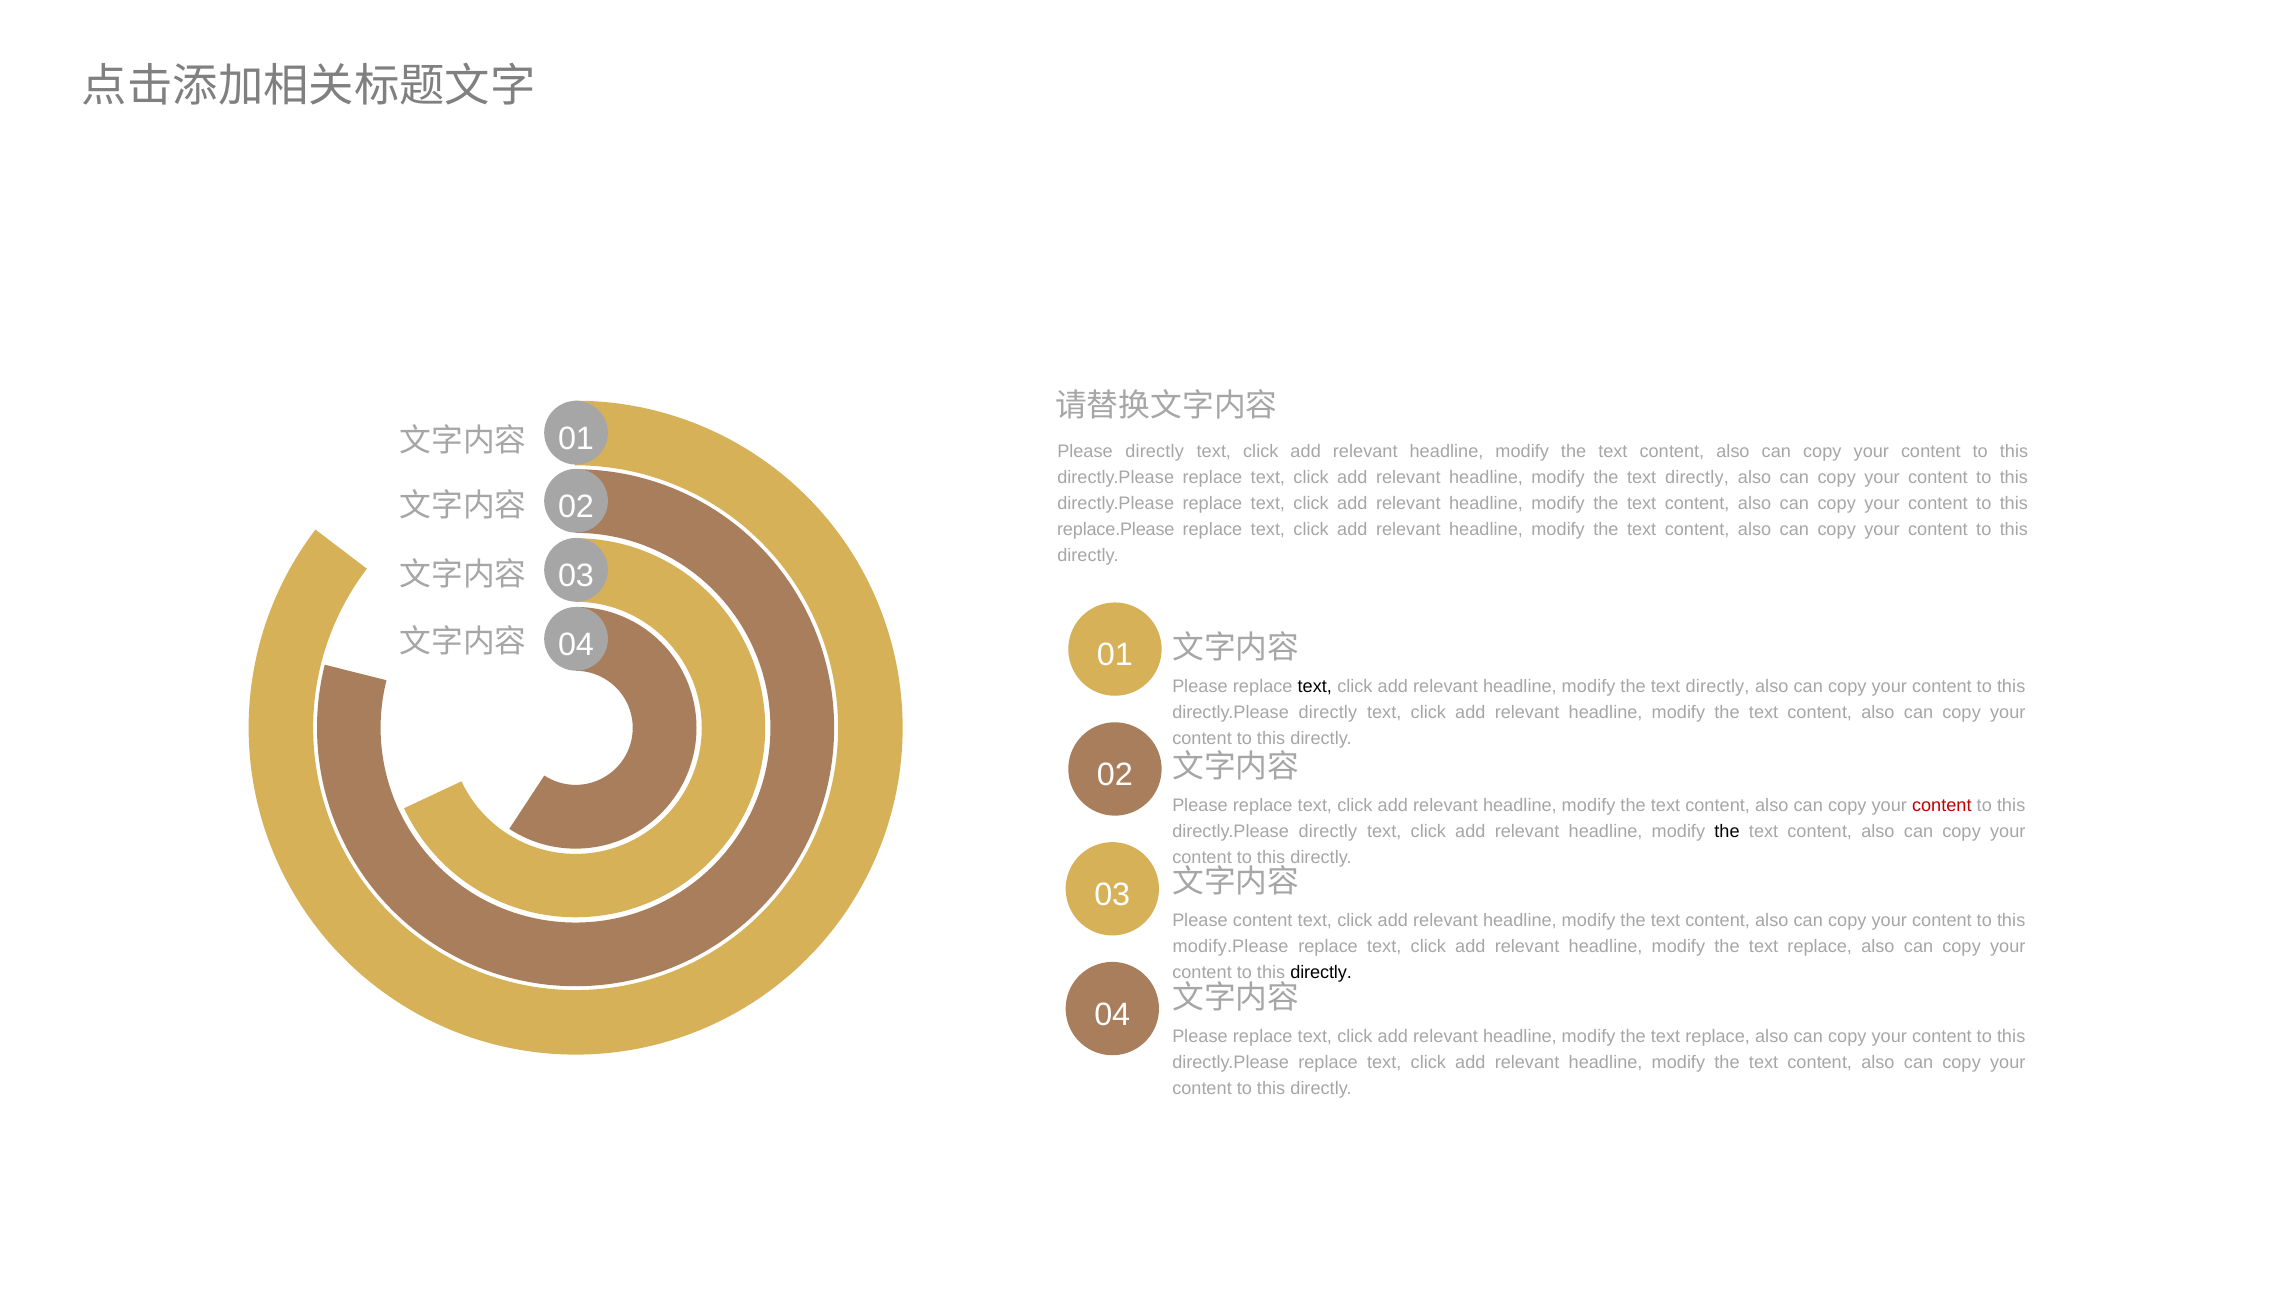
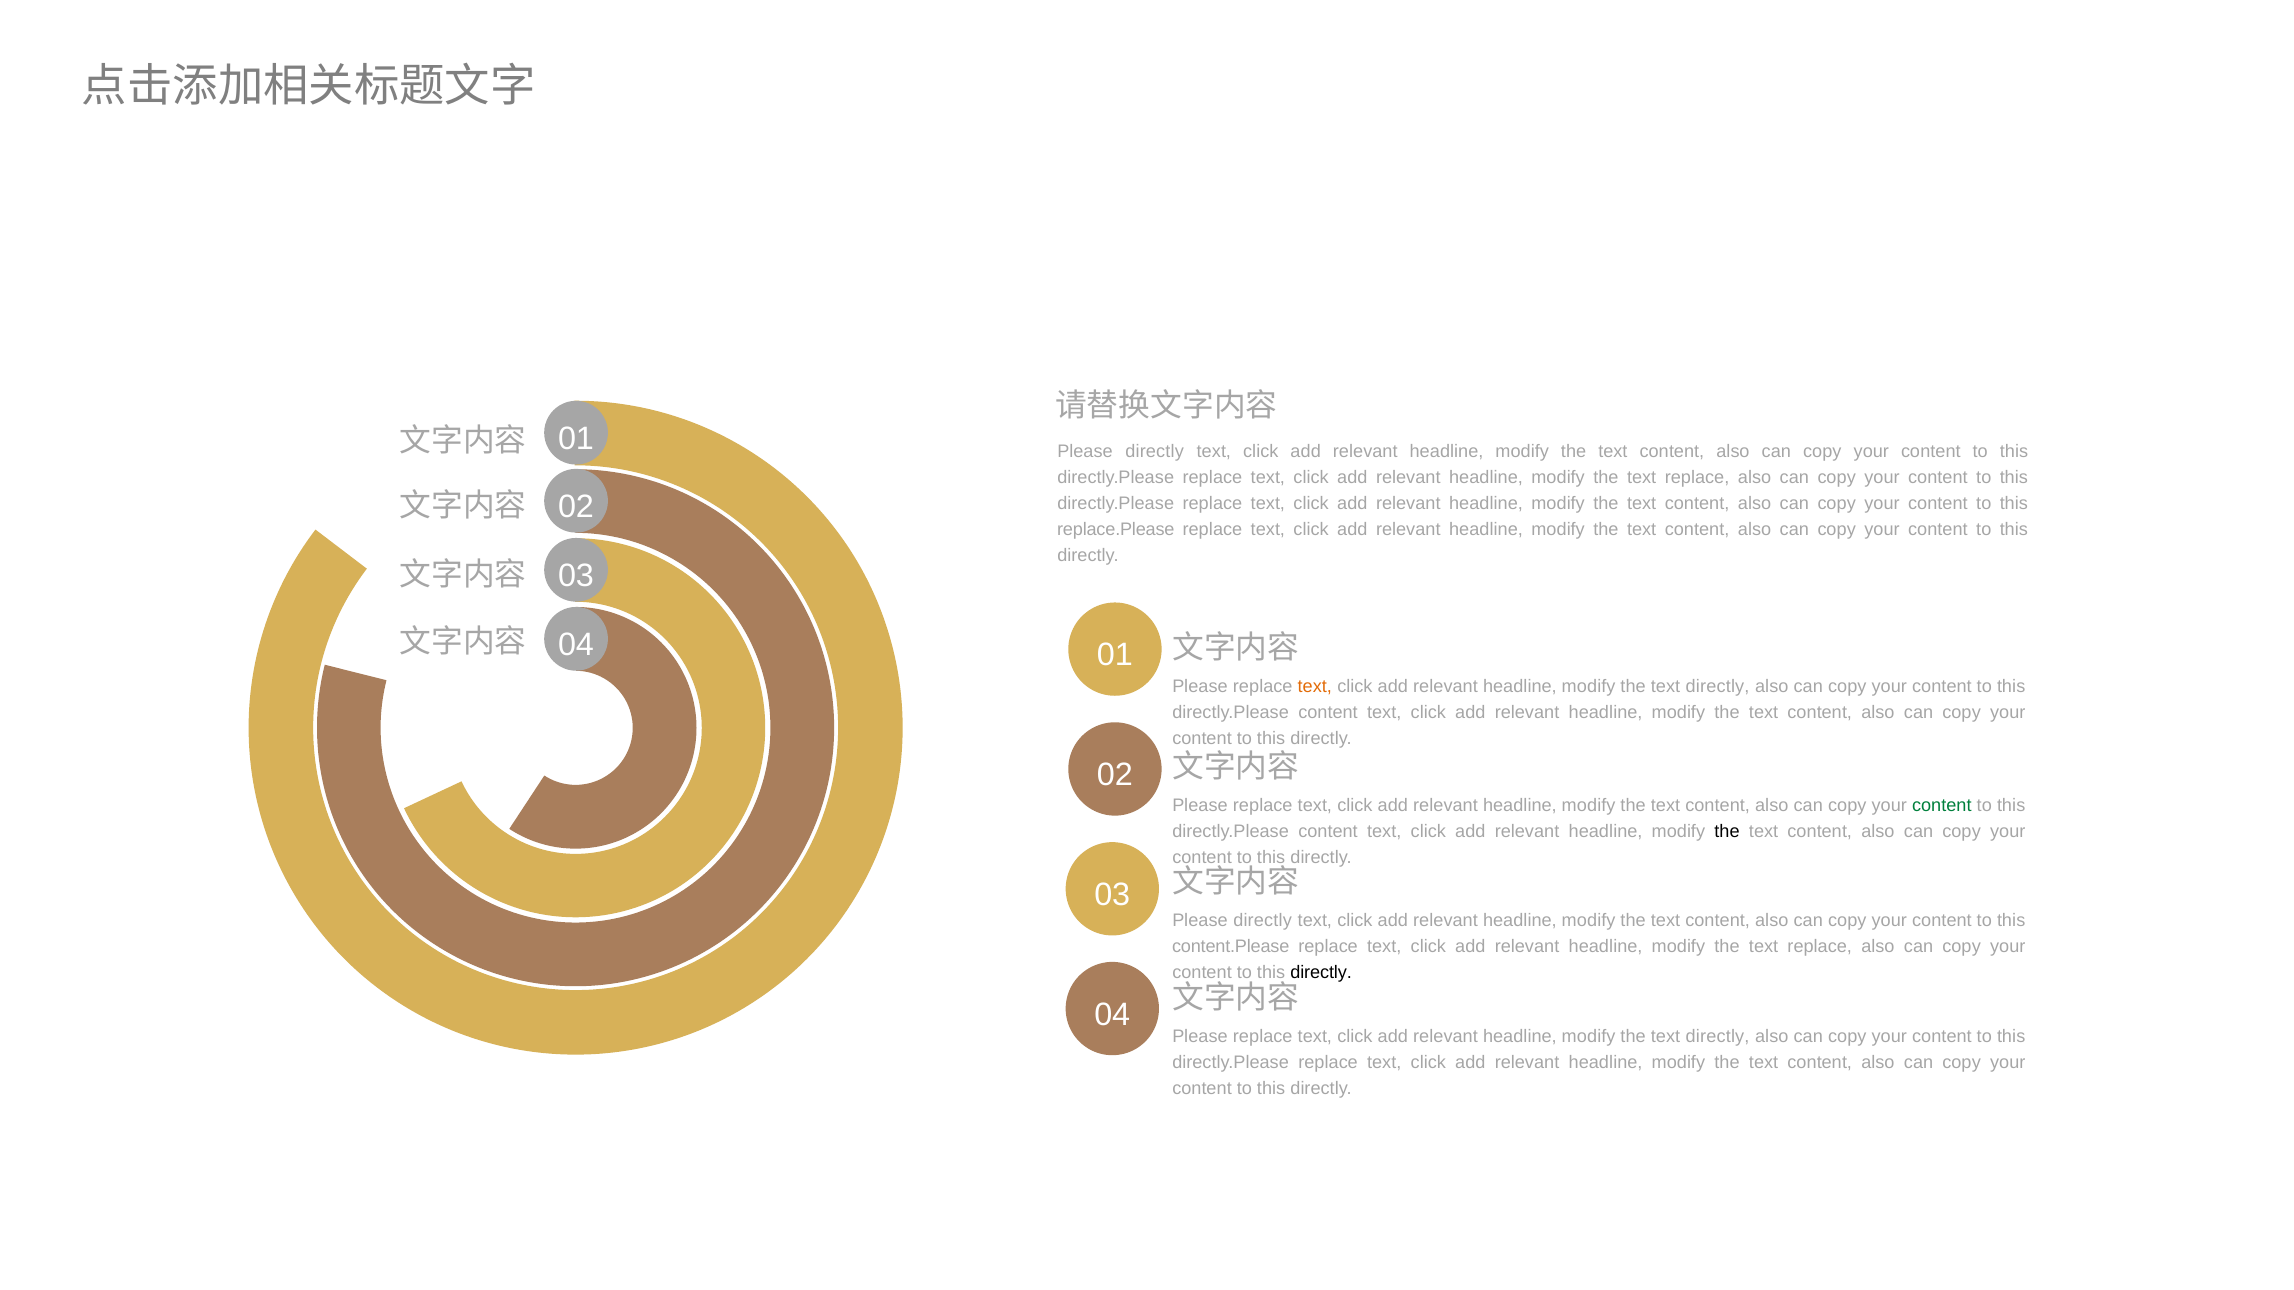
directly at (1697, 477): directly -> replace
text at (1315, 686) colour: black -> orange
directly at (1328, 712): directly -> content
content at (1942, 806) colour: red -> green
directly at (1328, 832): directly -> content
content at (1263, 921): content -> directly
modify.Please: modify.Please -> content.Please
replace at (1718, 1036): replace -> directly
